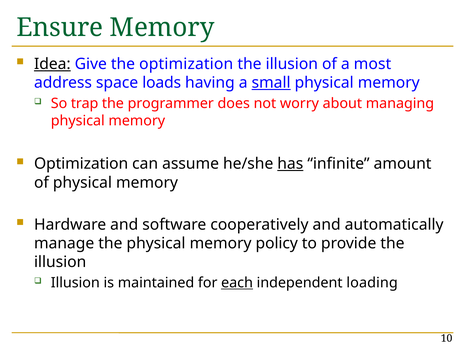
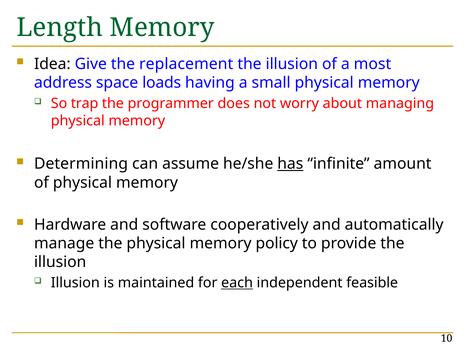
Ensure: Ensure -> Length
Idea underline: present -> none
the optimization: optimization -> replacement
small underline: present -> none
Optimization at (81, 164): Optimization -> Determining
loading: loading -> feasible
